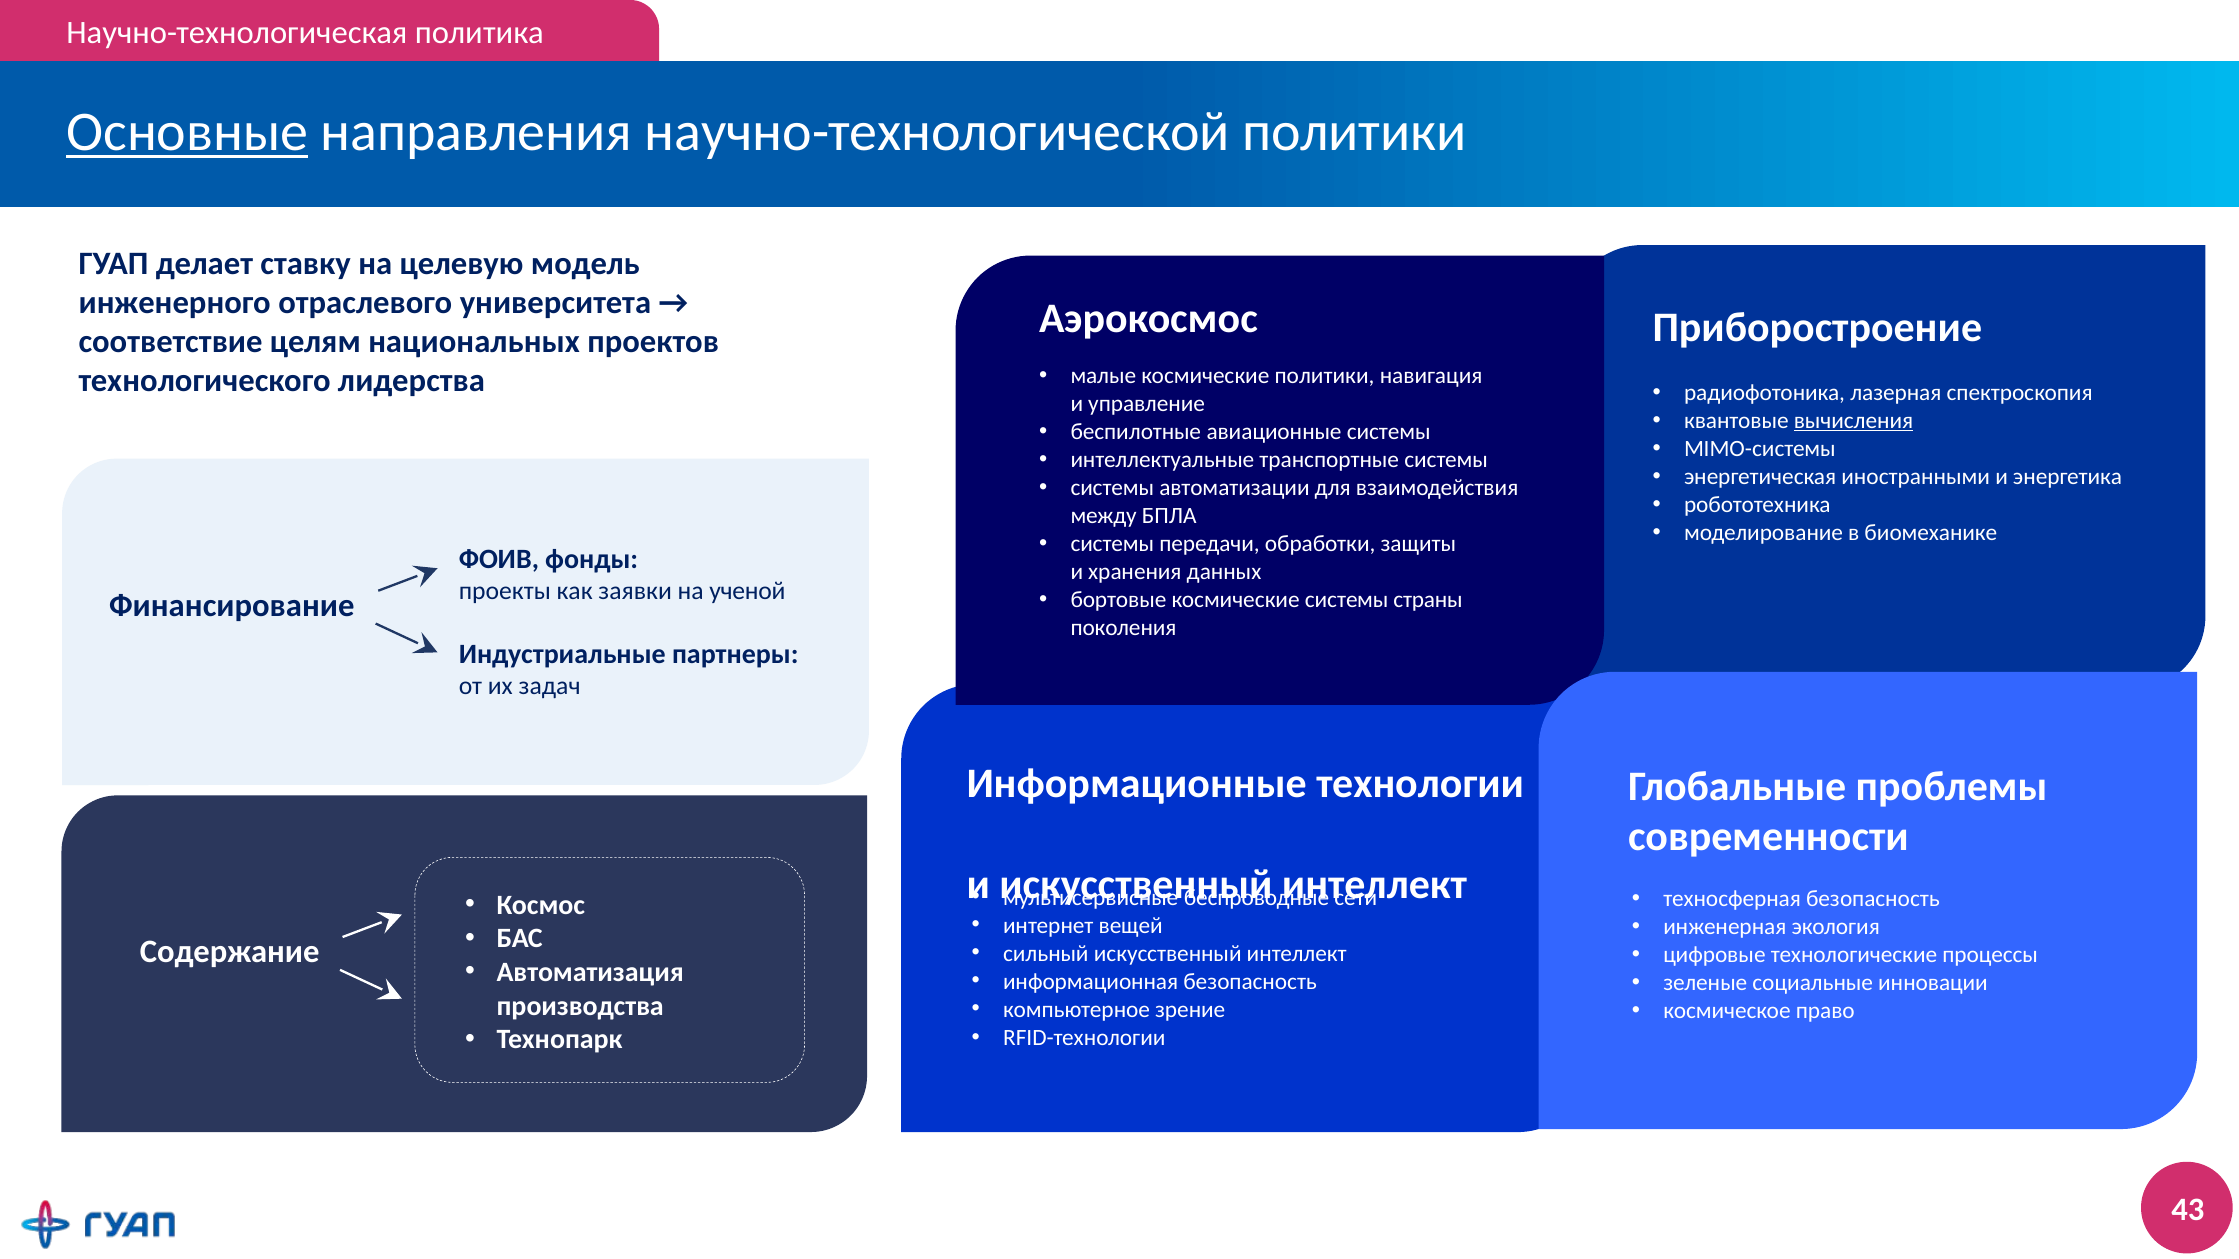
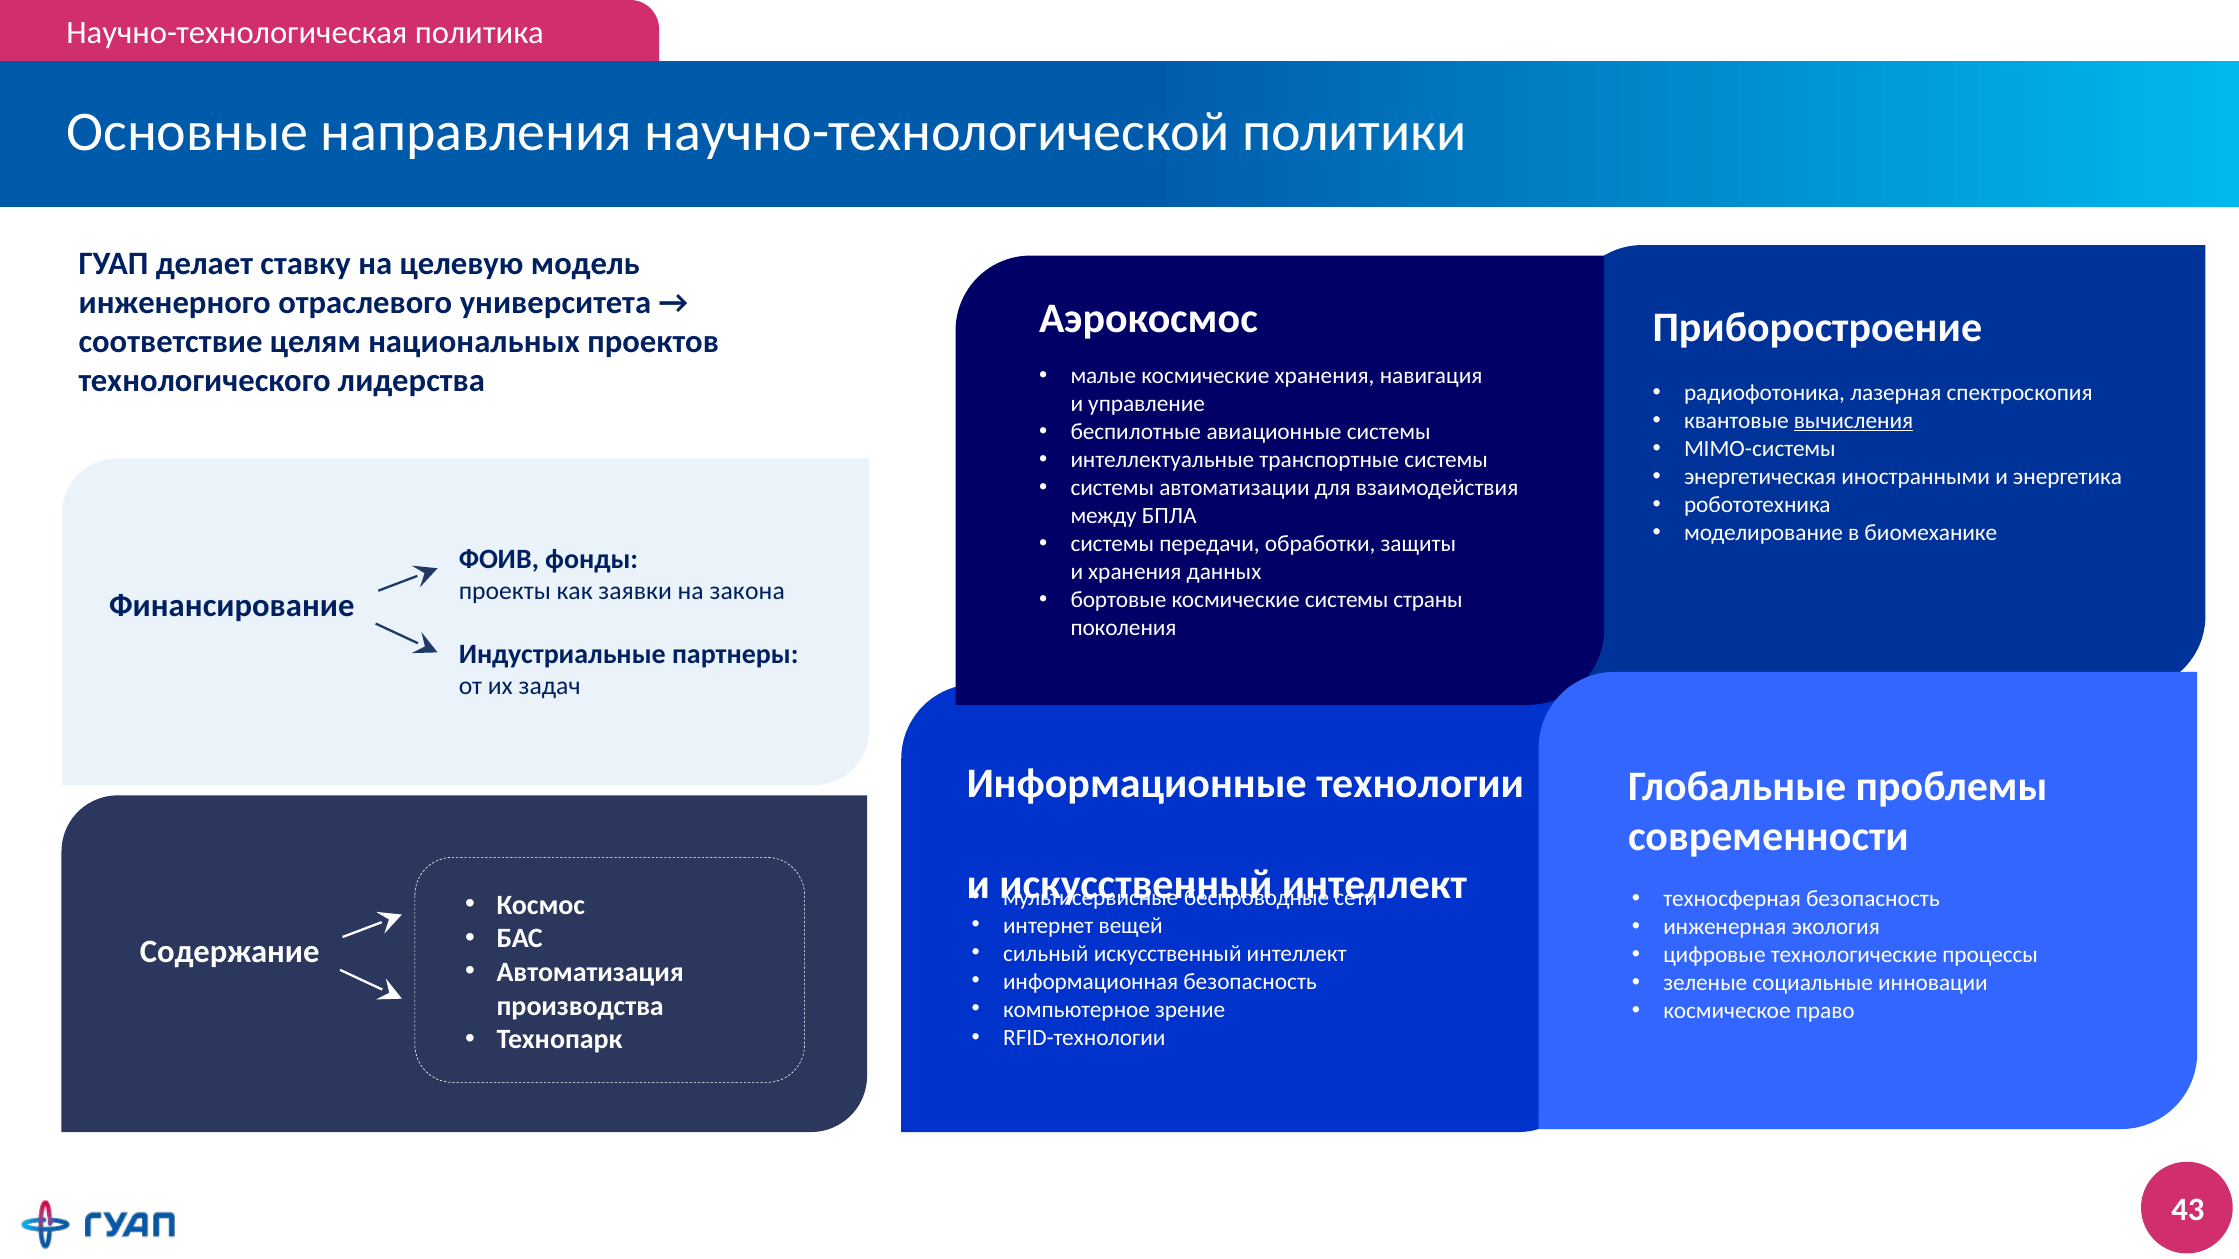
Основные underline: present -> none
космические политики: политики -> хранения
ученой: ученой -> закона
